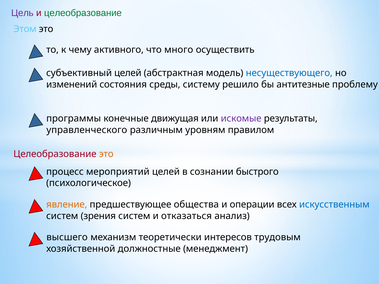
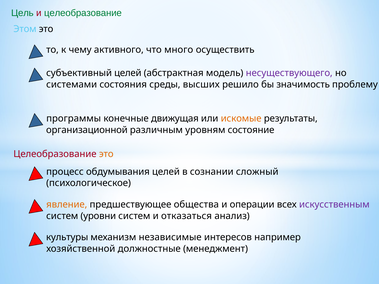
Цель colour: purple -> green
несуществующего colour: blue -> purple
изменений: изменений -> системами
систему: систему -> высших
антитезные: антитезные -> значимость
искомые colour: purple -> orange
управленческого: управленческого -> организационной
правилом: правилом -> состояние
мероприятий: мероприятий -> обдумывания
быстрого: быстрого -> сложный
искусственным colour: blue -> purple
зрения: зрения -> уровни
высшего: высшего -> культуры
теоретически: теоретически -> независимые
трудовым: трудовым -> например
